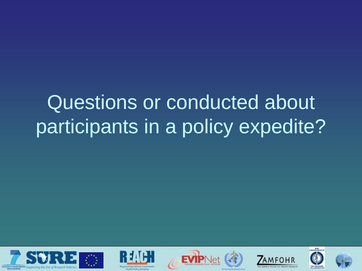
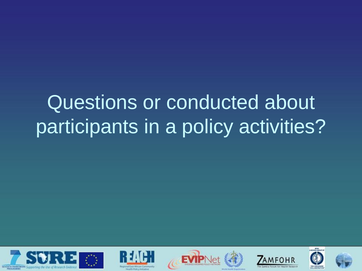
expedite: expedite -> activities
